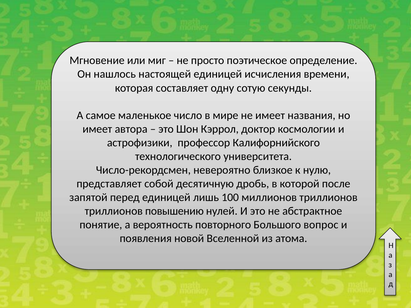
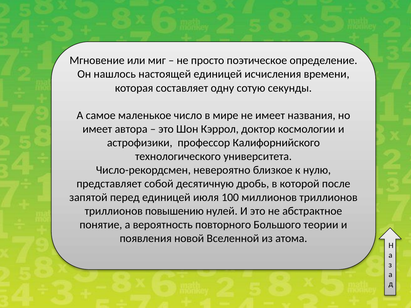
лишь: лишь -> июля
вопрос: вопрос -> теории
